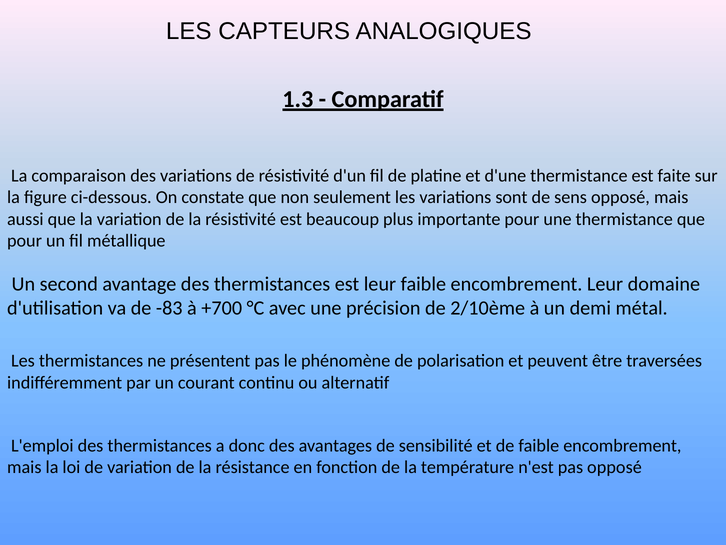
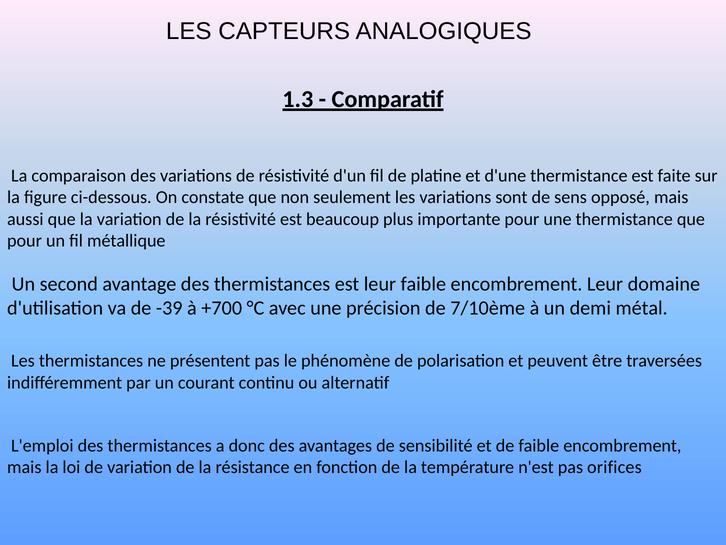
-83: -83 -> -39
2/10ème: 2/10ème -> 7/10ème
pas opposé: opposé -> orifices
